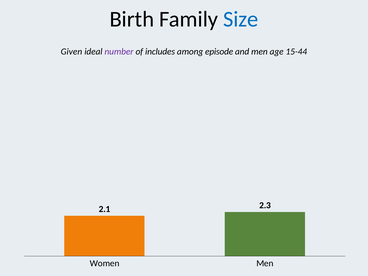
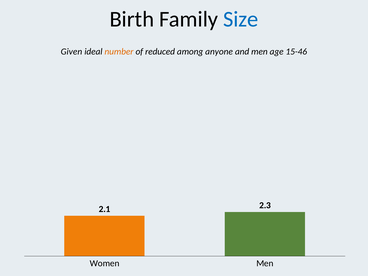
number colour: purple -> orange
includes: includes -> reduced
episode: episode -> anyone
15-44: 15-44 -> 15-46
